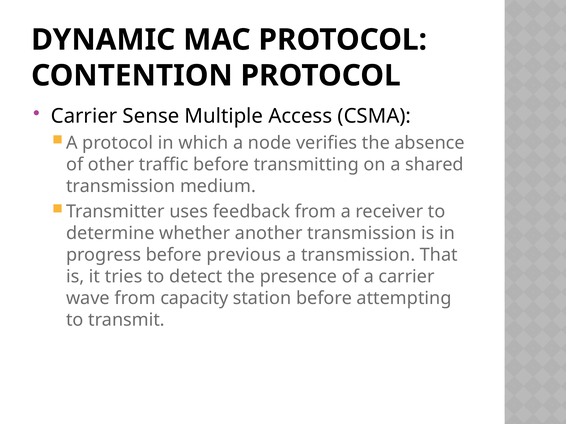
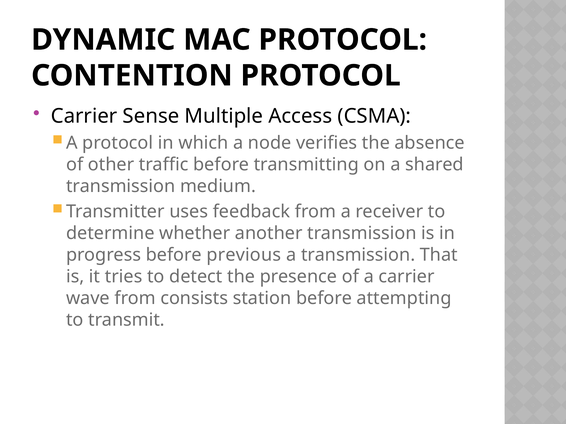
capacity: capacity -> consists
